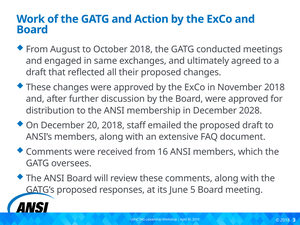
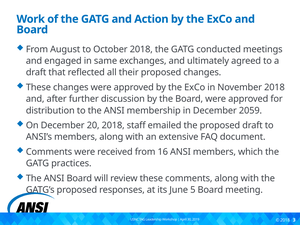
2028: 2028 -> 2059
oversees: oversees -> practices
